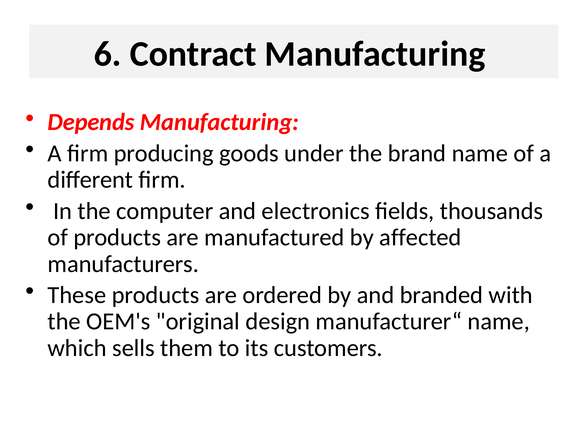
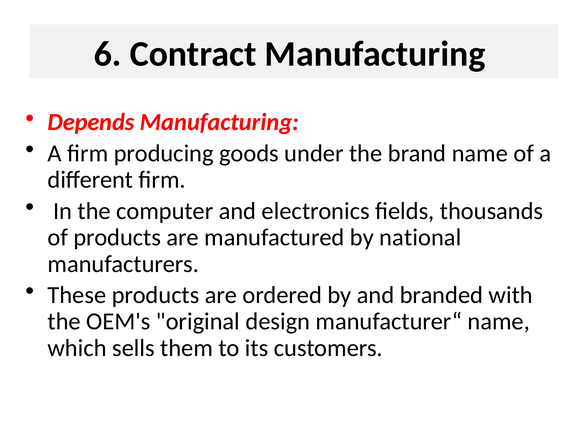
affected: affected -> national
